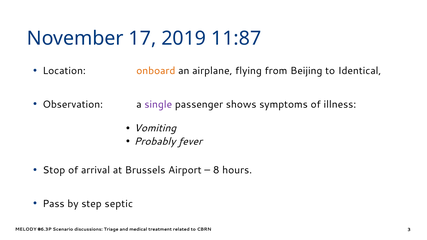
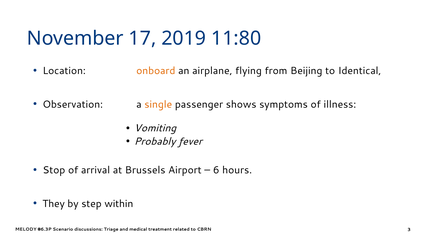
11:87: 11:87 -> 11:80
single colour: purple -> orange
8: 8 -> 6
Pass: Pass -> They
septic: septic -> within
